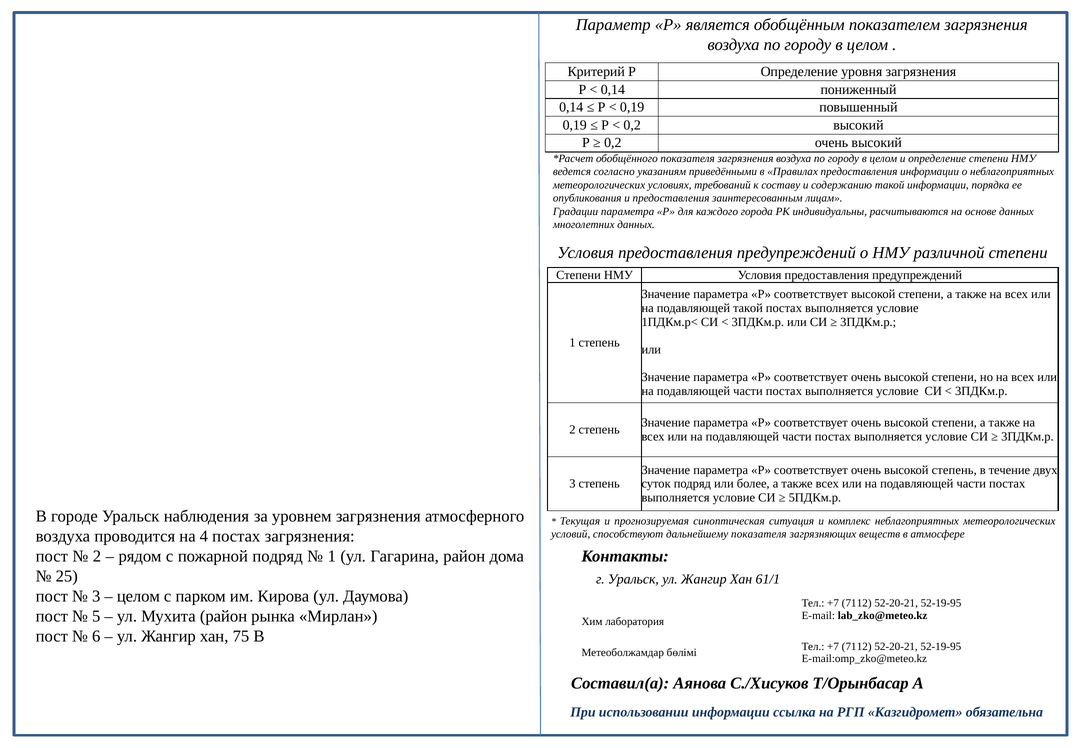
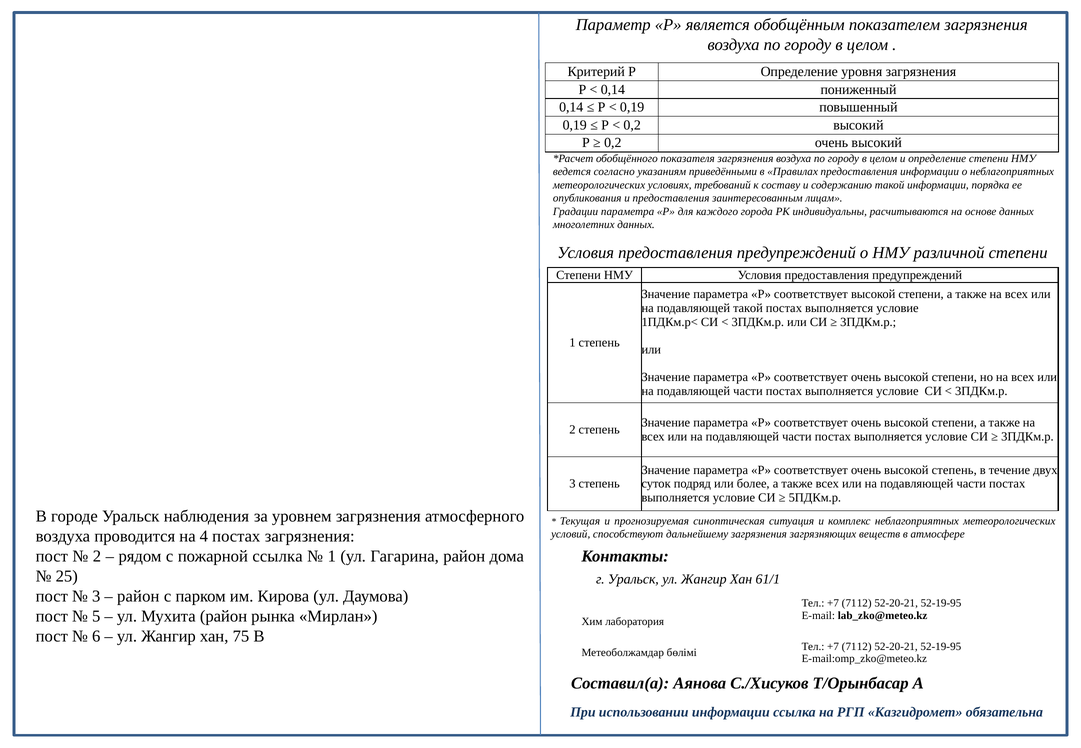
дальнейшему показателя: показателя -> загрязнения
пожарной подряд: подряд -> ссылка
целом at (138, 596): целом -> район
